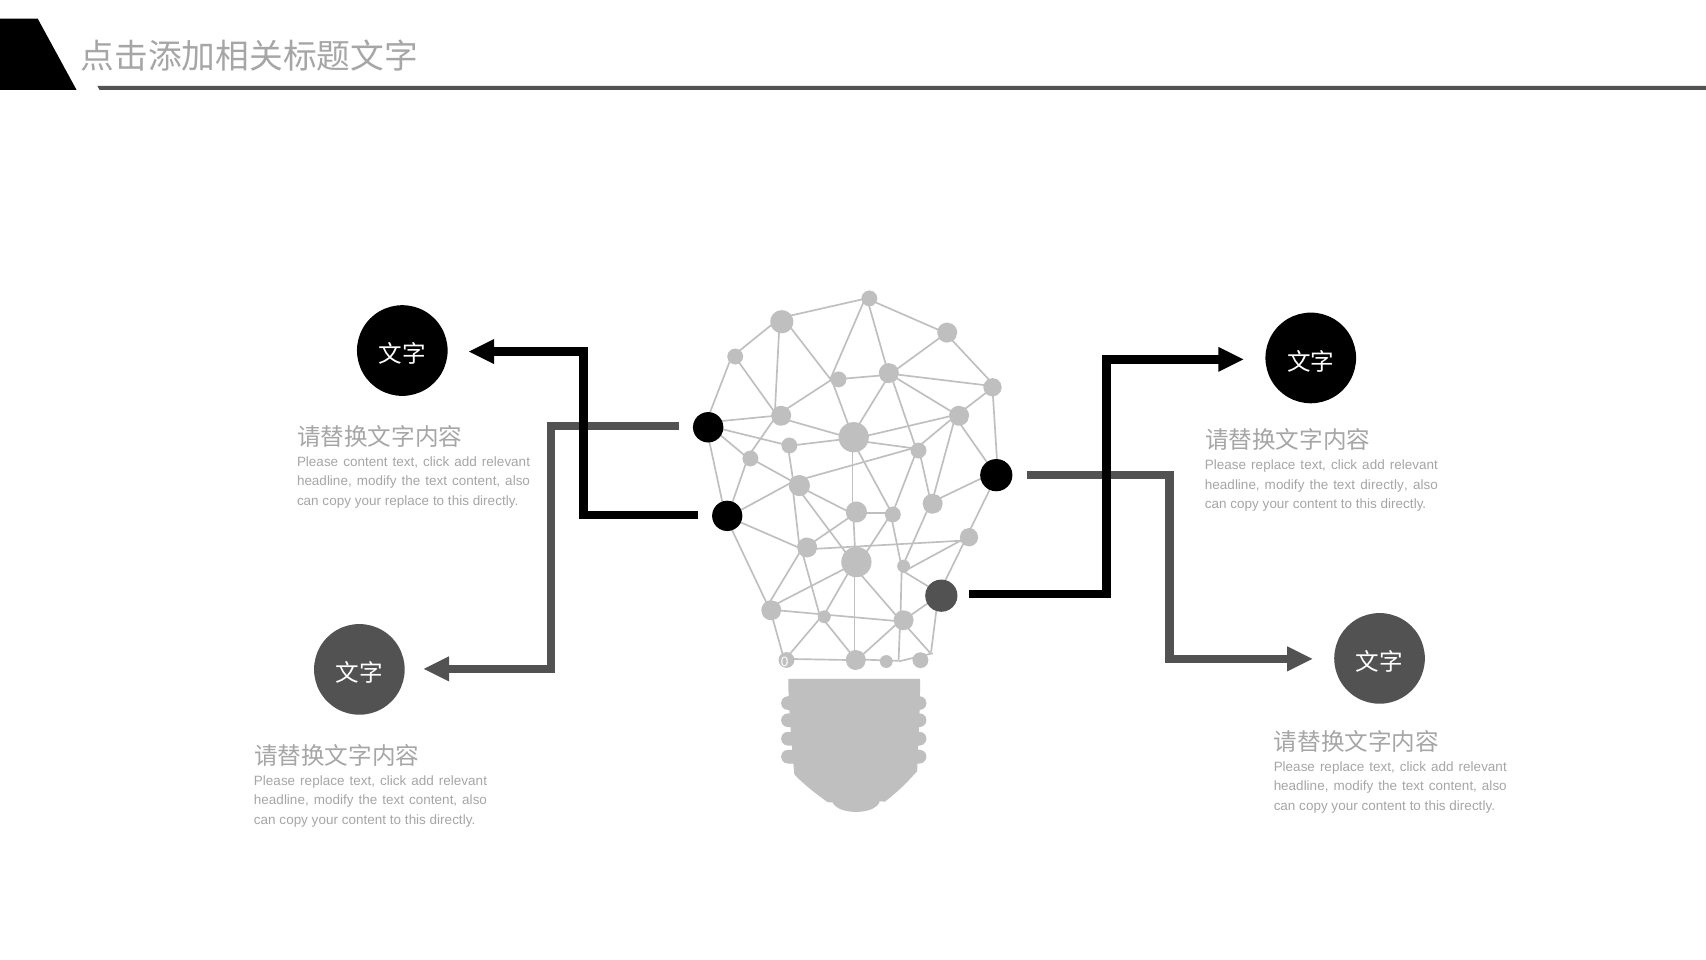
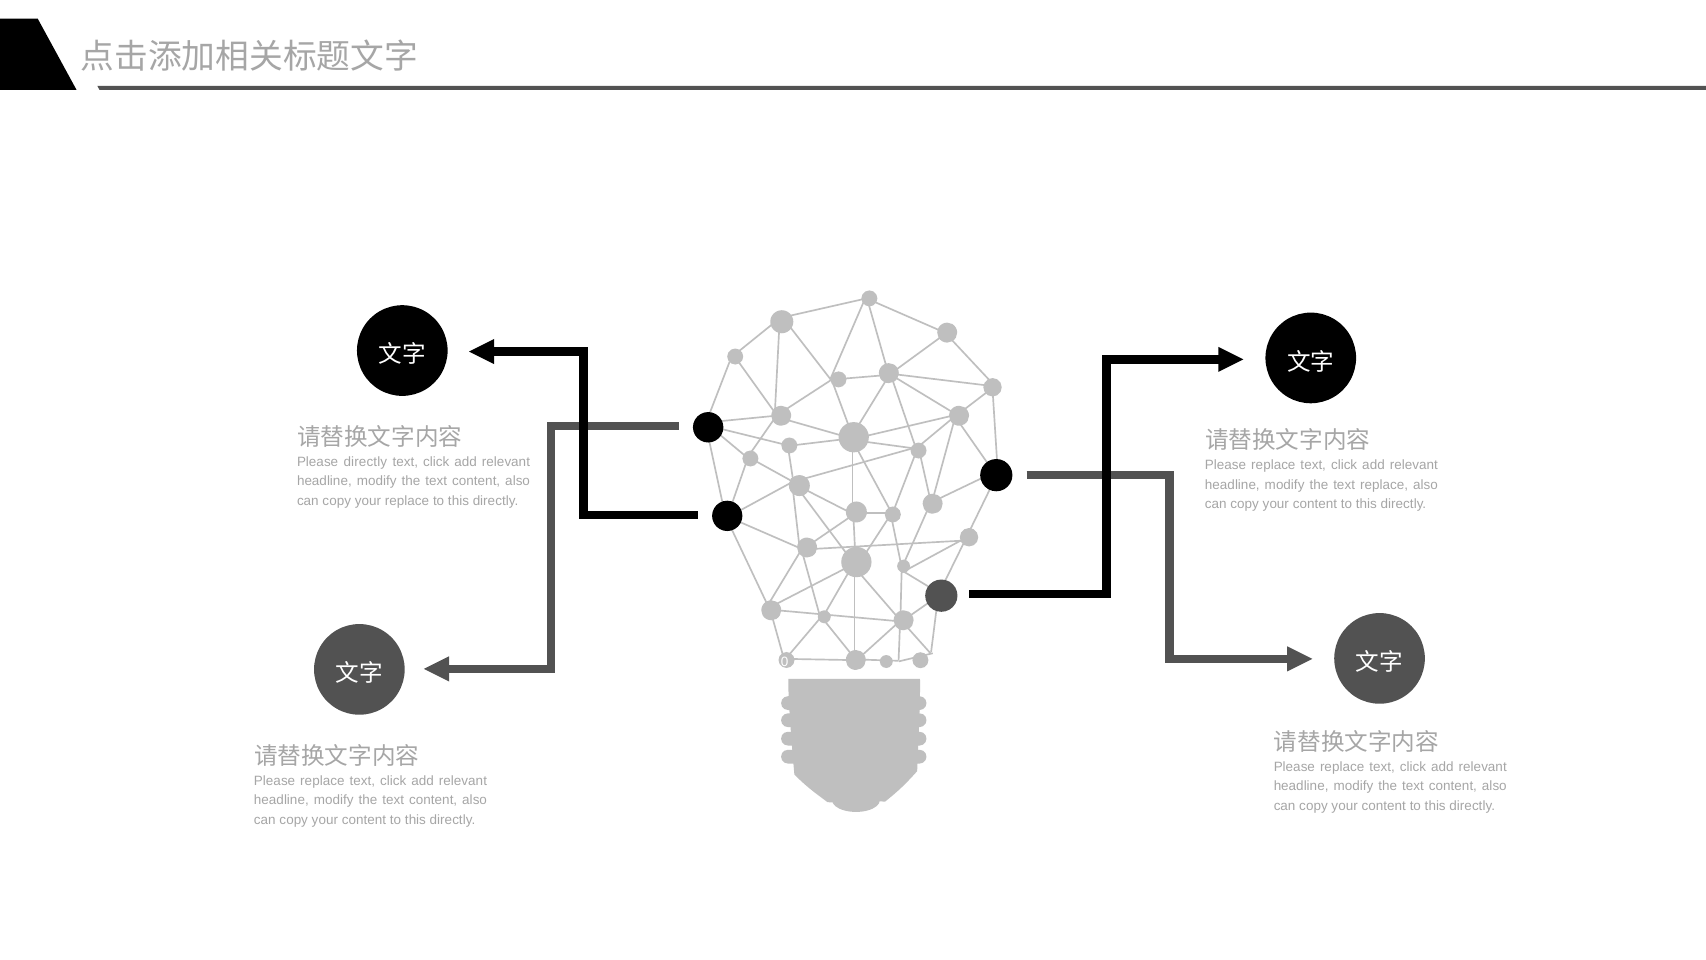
Please content: content -> directly
text directly: directly -> replace
